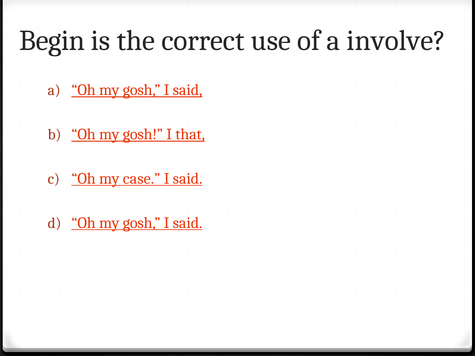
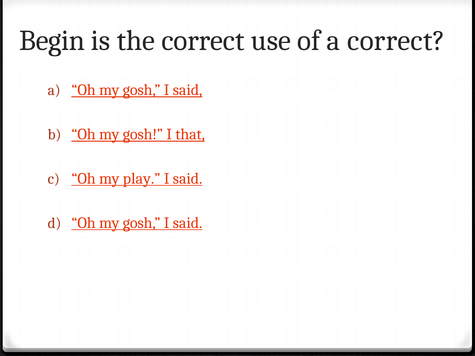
a involve: involve -> correct
case: case -> play
